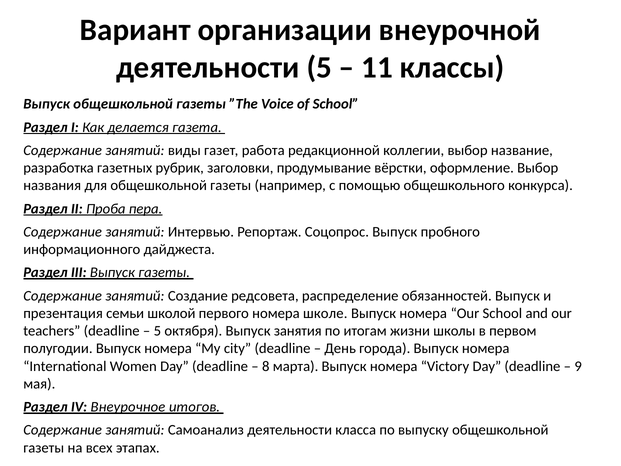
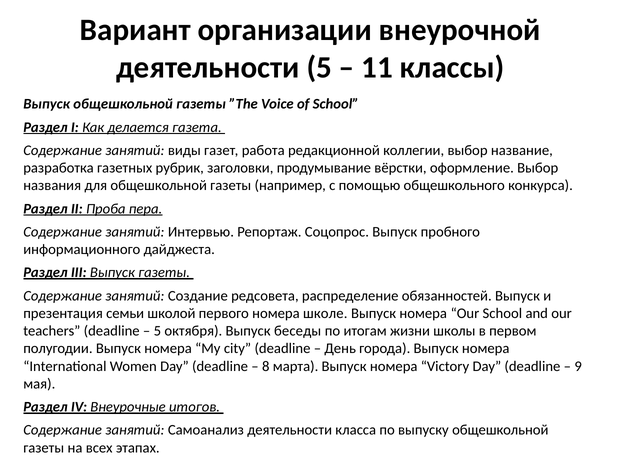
занятия: занятия -> беседы
Внеурочное: Внеурочное -> Внеурочные
